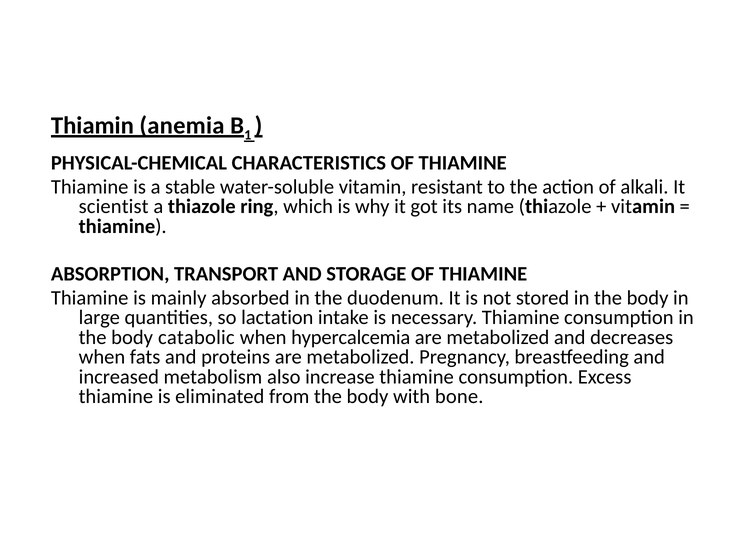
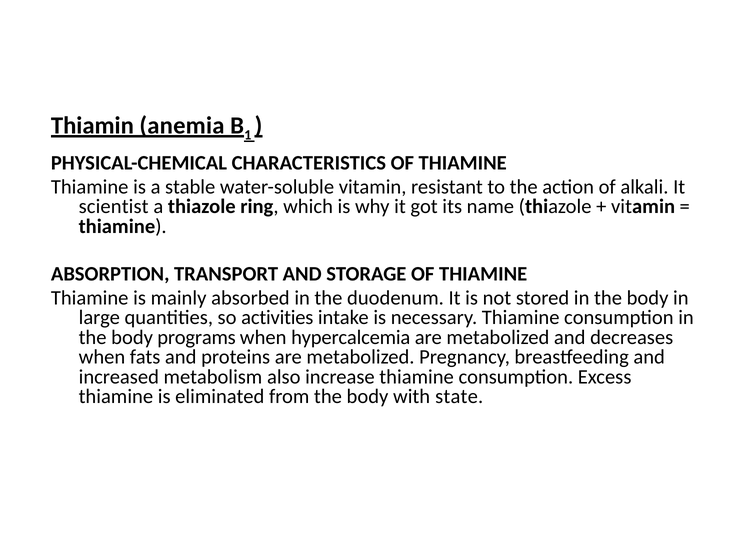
lactation: lactation -> activities
catabolic: catabolic -> programs
bone: bone -> state
